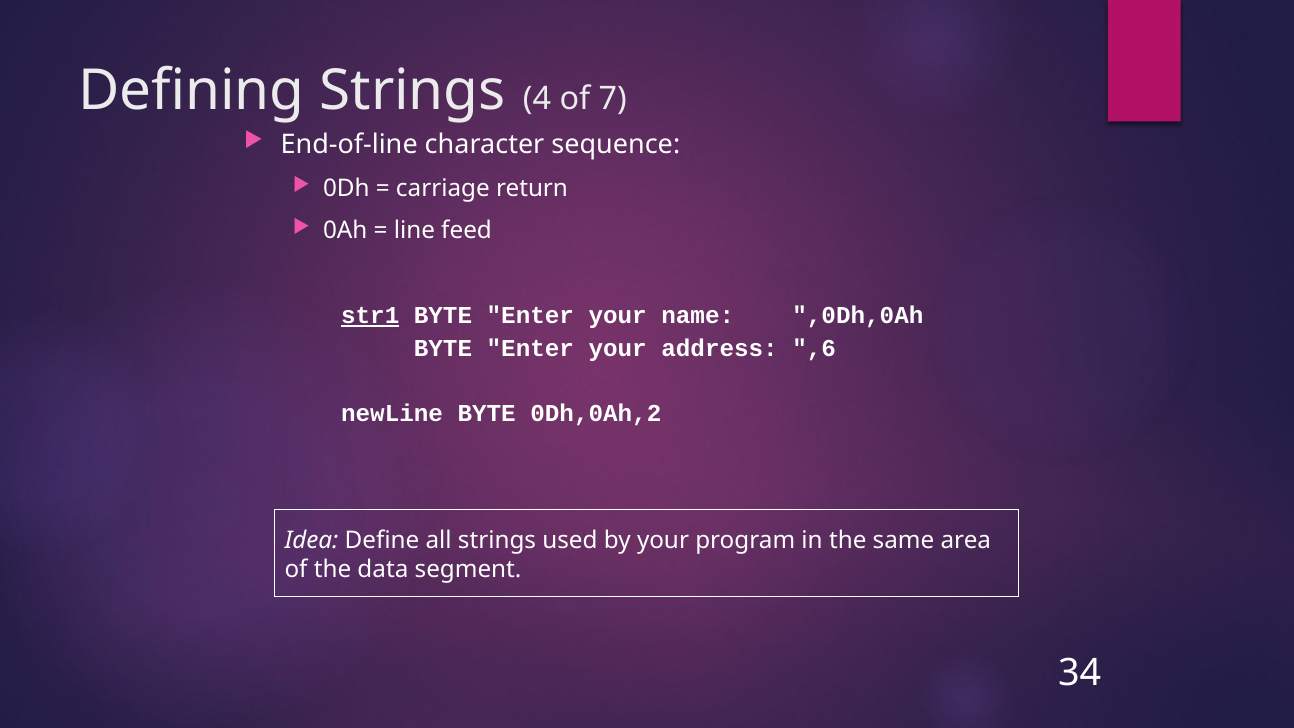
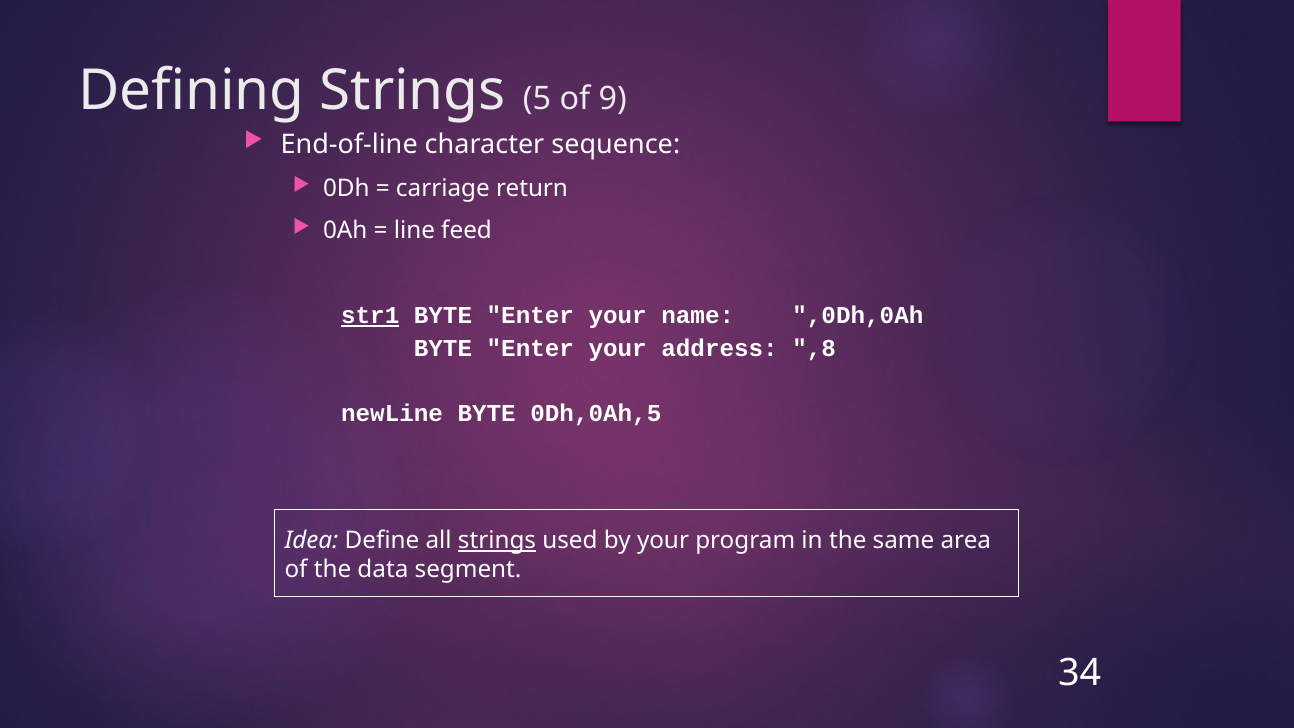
4: 4 -> 5
7: 7 -> 9
,6: ,6 -> ,8
0Dh,0Ah,2: 0Dh,0Ah,2 -> 0Dh,0Ah,5
strings at (497, 540) underline: none -> present
